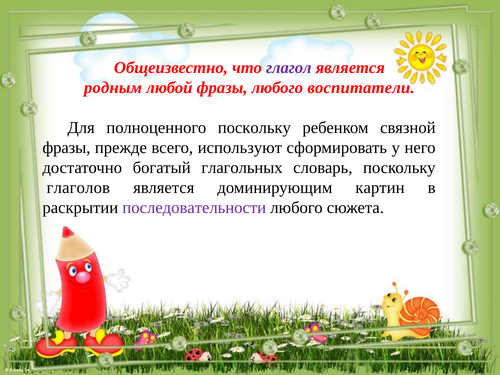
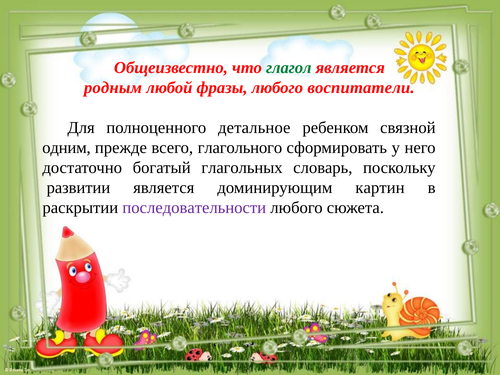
глагол colour: purple -> green
полноценного поскольку: поскольку -> детальное
фразы at (66, 148): фразы -> одним
используют: используют -> глагольного
глаголов: глаголов -> развитии
